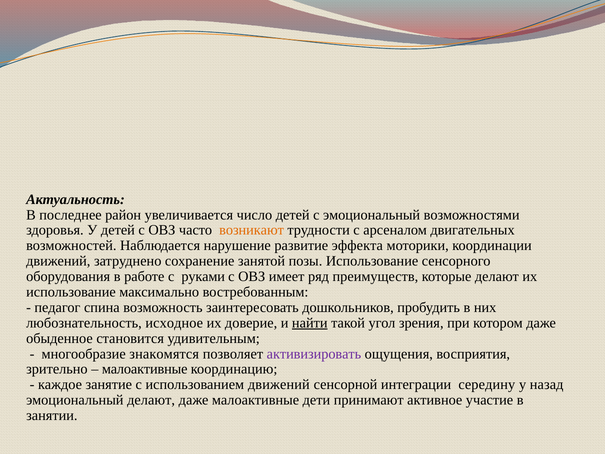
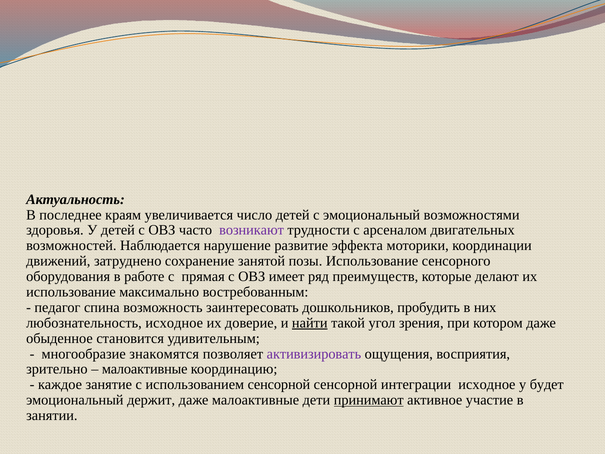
район: район -> краям
возникают colour: orange -> purple
руками: руками -> прямая
использованием движений: движений -> сенсорной
интеграции середину: середину -> исходное
назад: назад -> будет
эмоциональный делают: делают -> держит
принимают underline: none -> present
